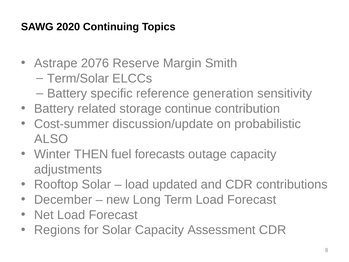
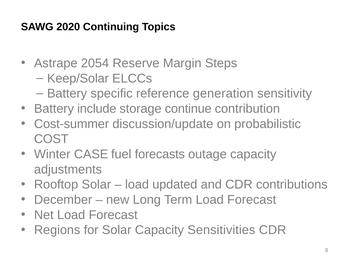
2076: 2076 -> 2054
Smith: Smith -> Steps
Term/Solar: Term/Solar -> Keep/Solar
related: related -> include
ALSO: ALSO -> COST
THEN: THEN -> CASE
Assessment: Assessment -> Sensitivities
